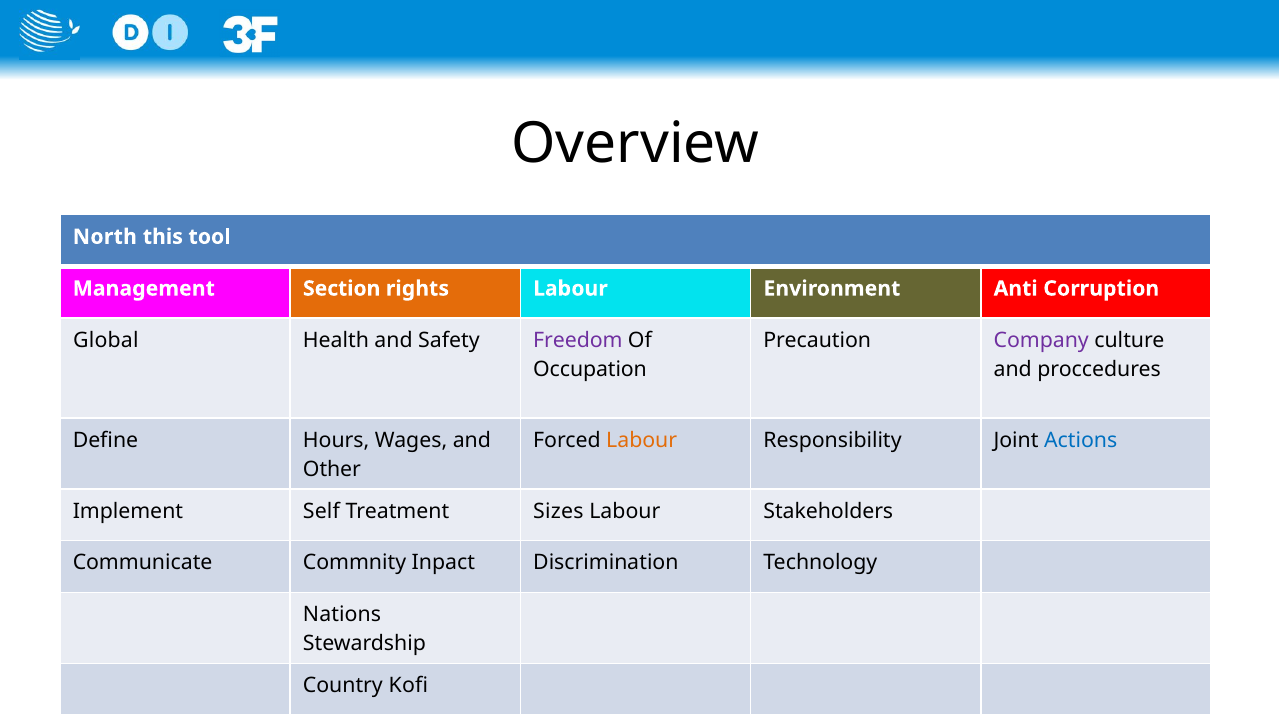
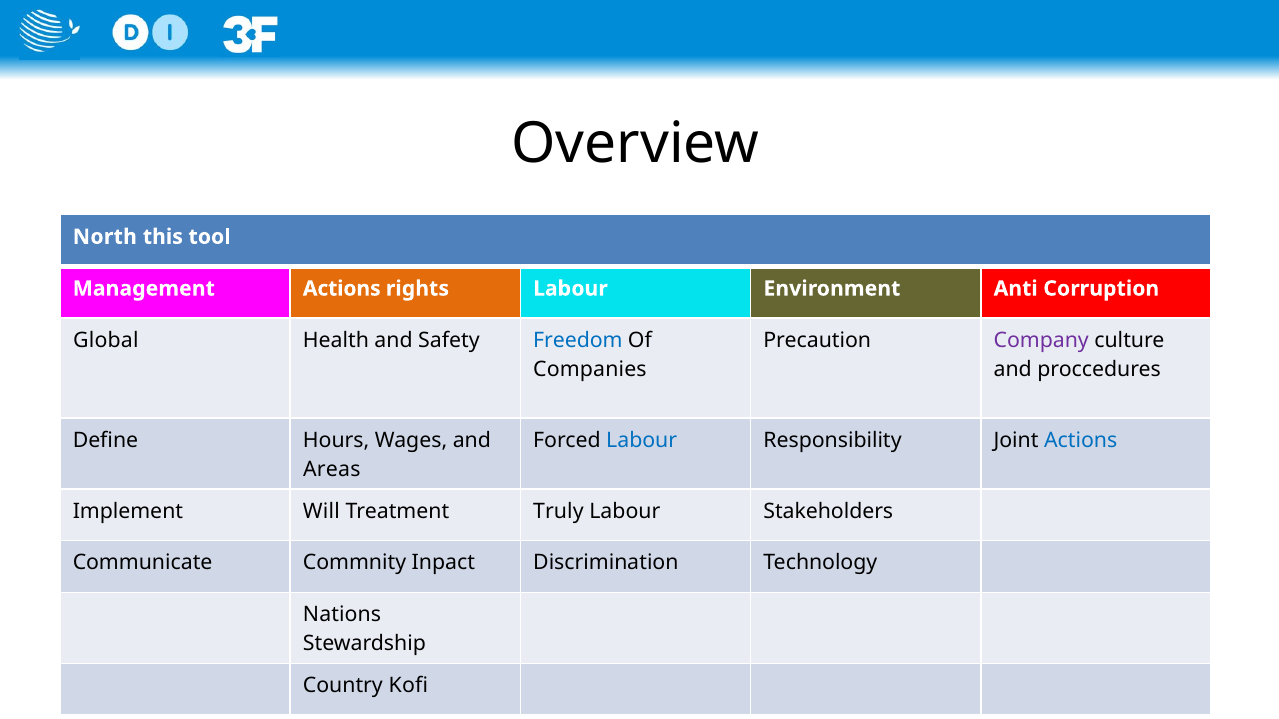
Management Section: Section -> Actions
Freedom colour: purple -> blue
Occupation: Occupation -> Companies
Labour at (642, 440) colour: orange -> blue
Other: Other -> Areas
Self: Self -> Will
Sizes: Sizes -> Truly
